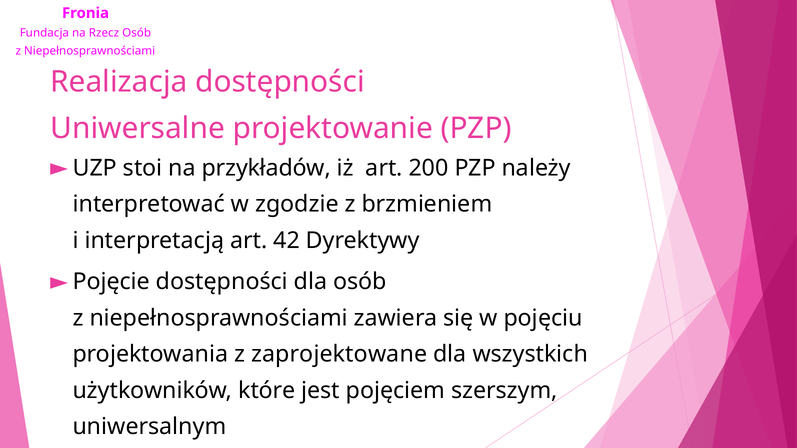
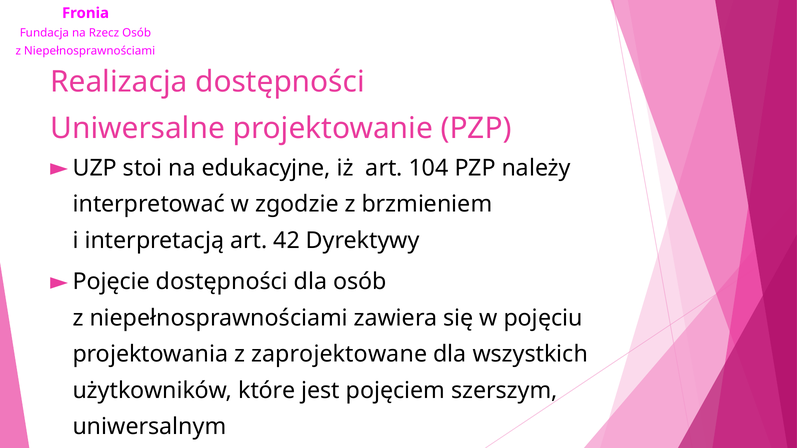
przykładów: przykładów -> edukacyjne
200: 200 -> 104
